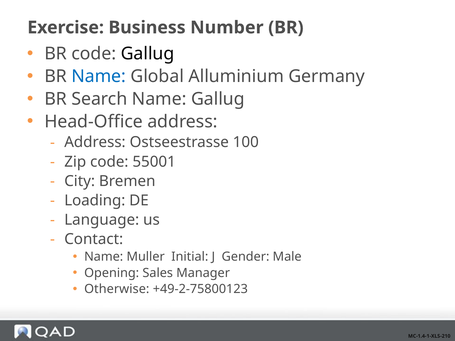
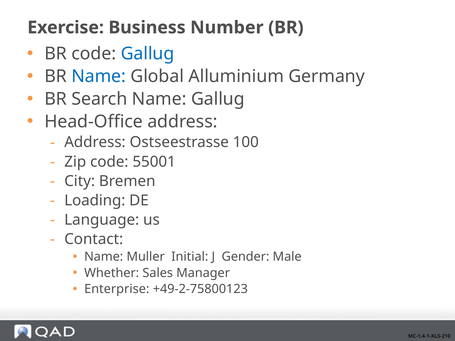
Gallug at (148, 54) colour: black -> blue
Opening: Opening -> Whether
Otherwise: Otherwise -> Enterprise
